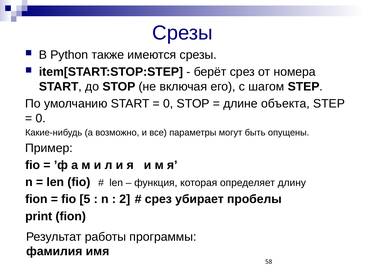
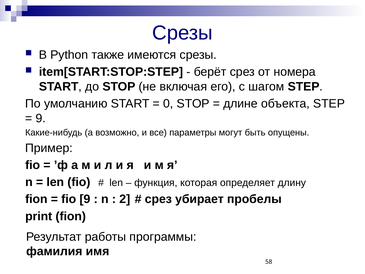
0 at (41, 118): 0 -> 9
fio 5: 5 -> 9
